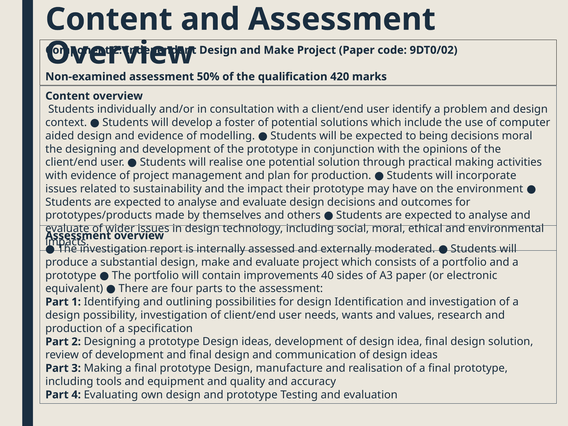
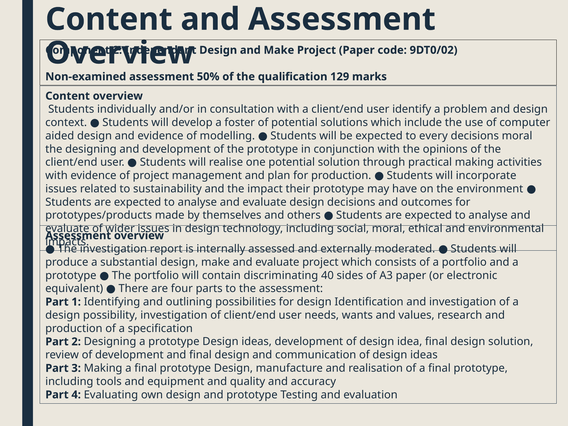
420: 420 -> 129
being: being -> every
improvements: improvements -> discriminating
